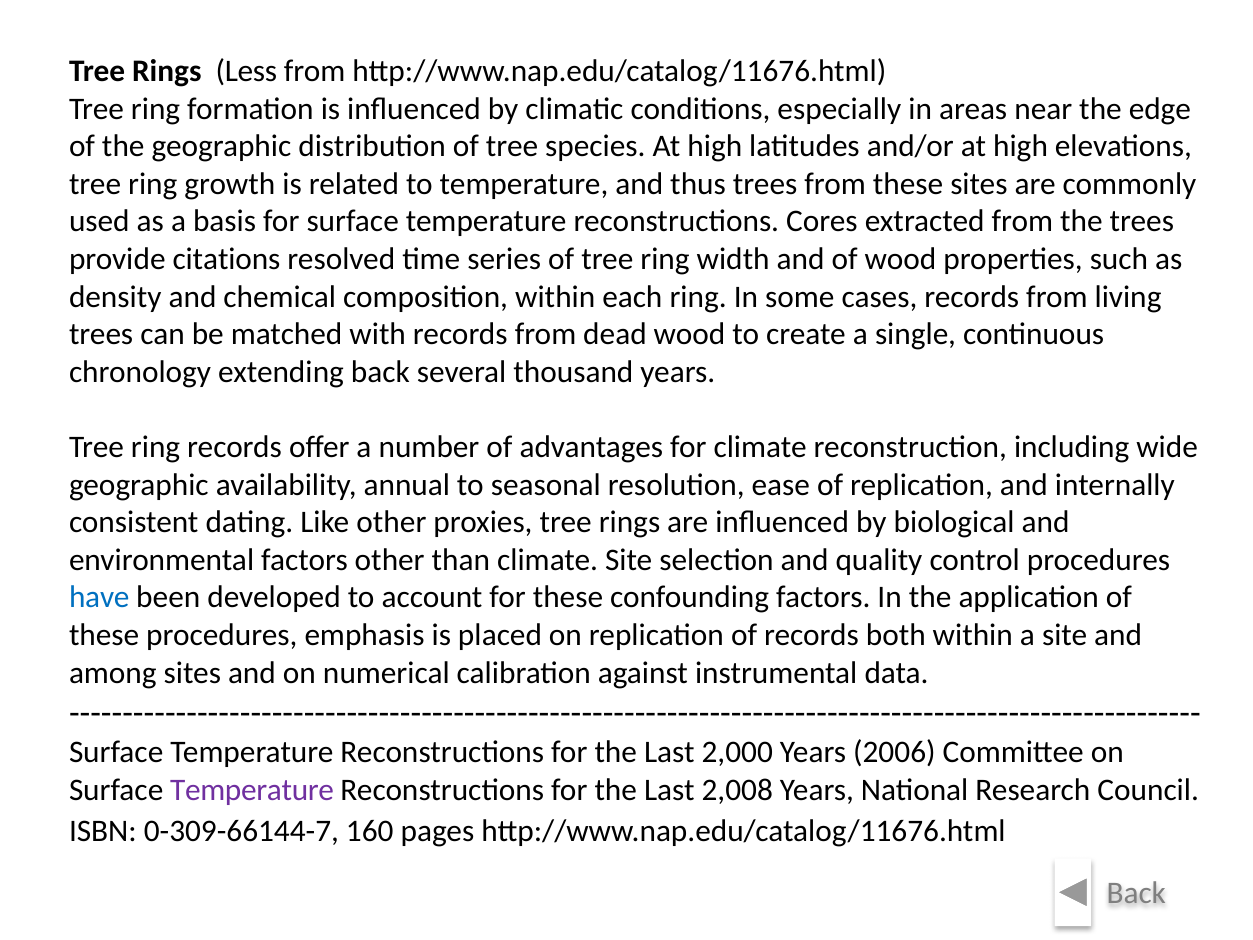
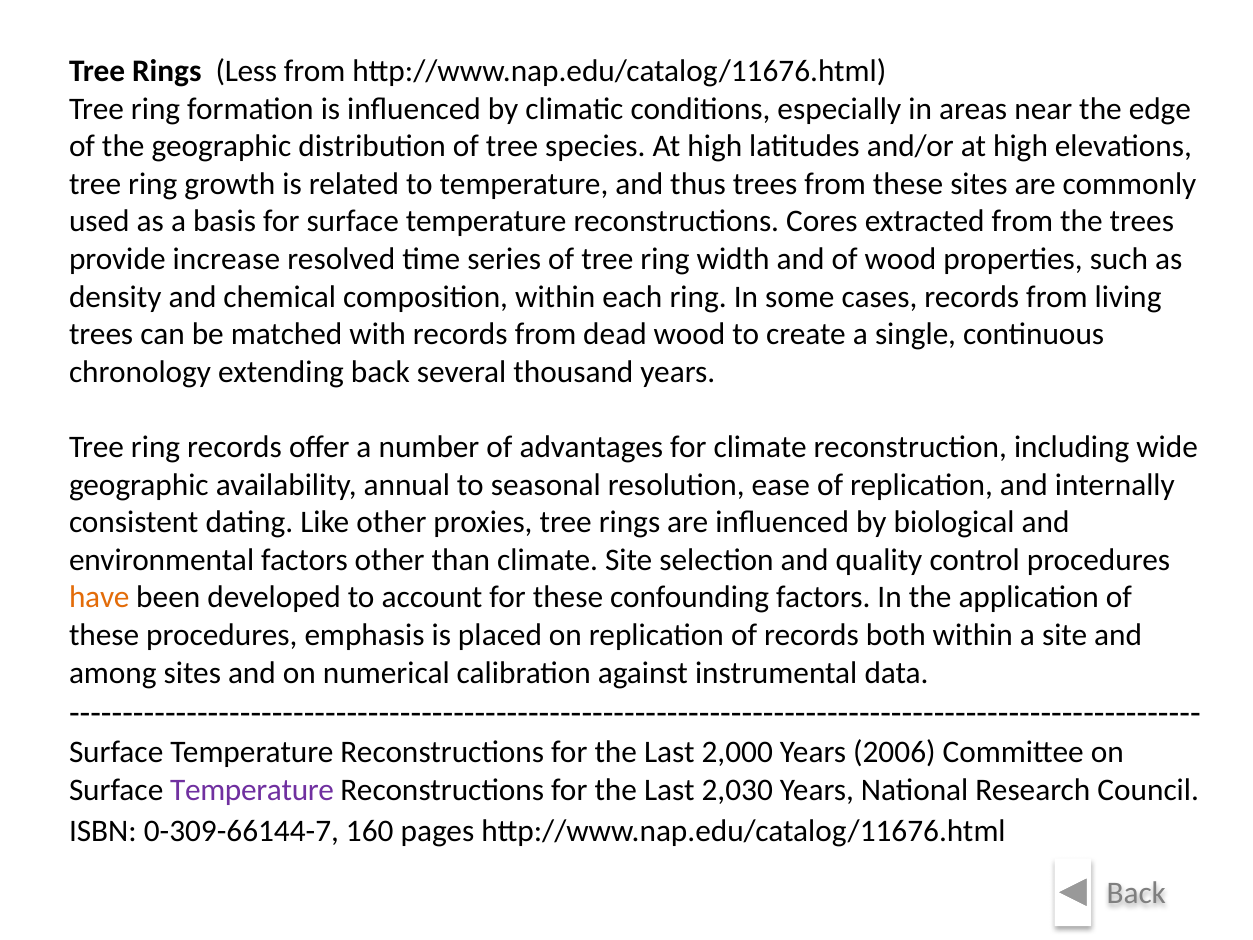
citations: citations -> increase
have colour: blue -> orange
2,008: 2,008 -> 2,030
